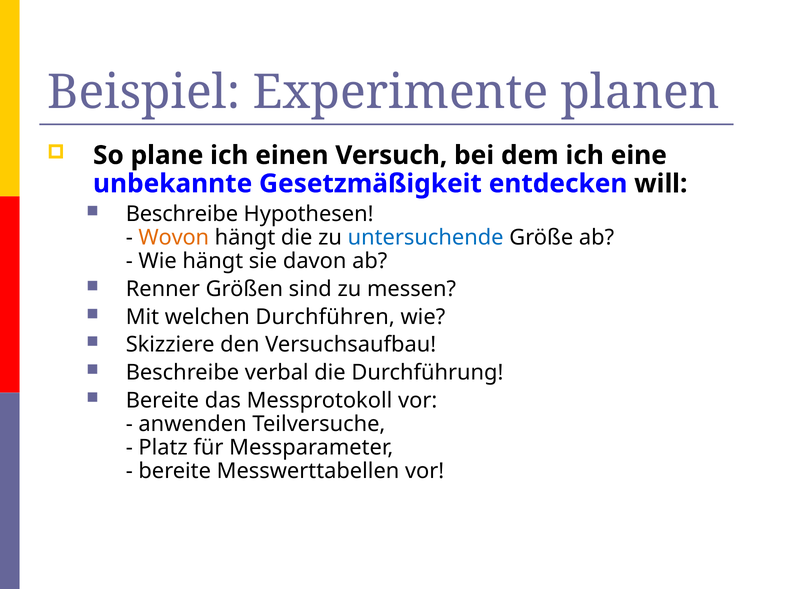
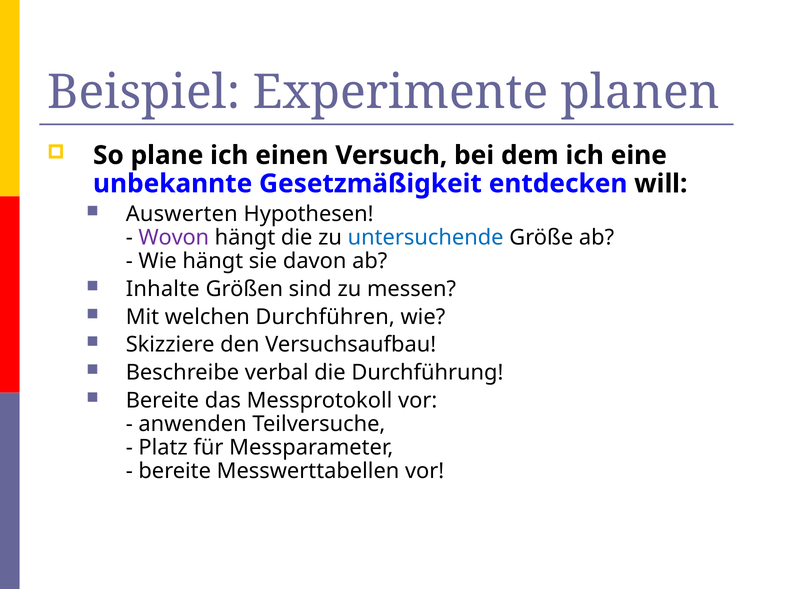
Beschreibe at (182, 214): Beschreibe -> Auswerten
Wovon colour: orange -> purple
Renner: Renner -> Inhalte
